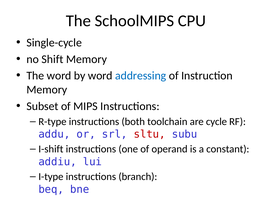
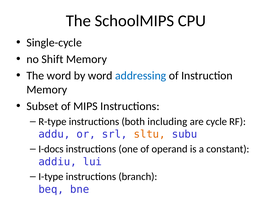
toolchain: toolchain -> including
sltu colour: red -> orange
I-shift: I-shift -> I-docs
